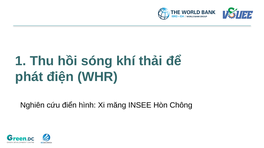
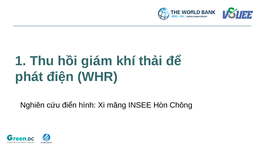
sóng: sóng -> giám
